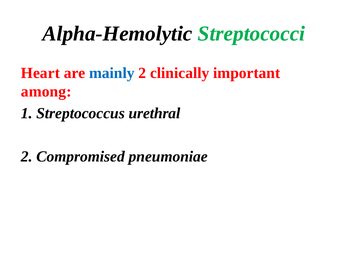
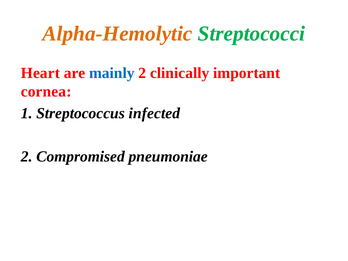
Alpha-Hemolytic colour: black -> orange
among: among -> cornea
urethral: urethral -> infected
